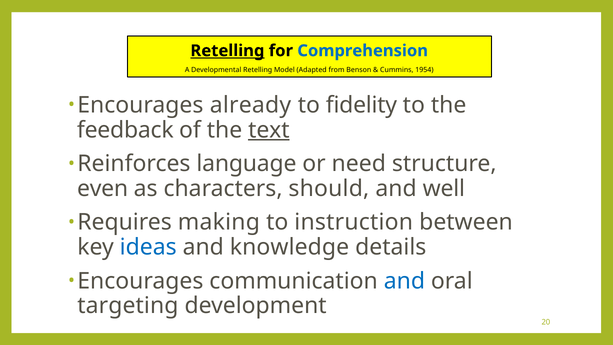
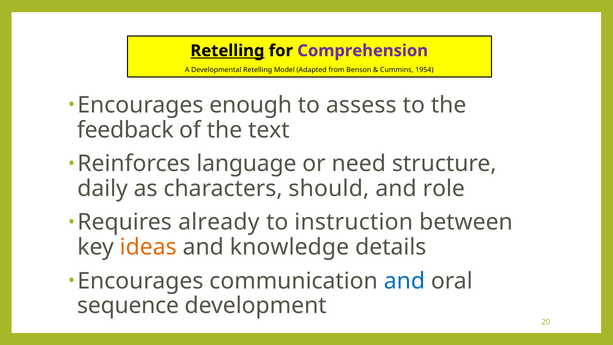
Comprehension colour: blue -> purple
already: already -> enough
fidelity: fidelity -> assess
text underline: present -> none
even: even -> daily
well: well -> role
making: making -> already
ideas colour: blue -> orange
targeting: targeting -> sequence
